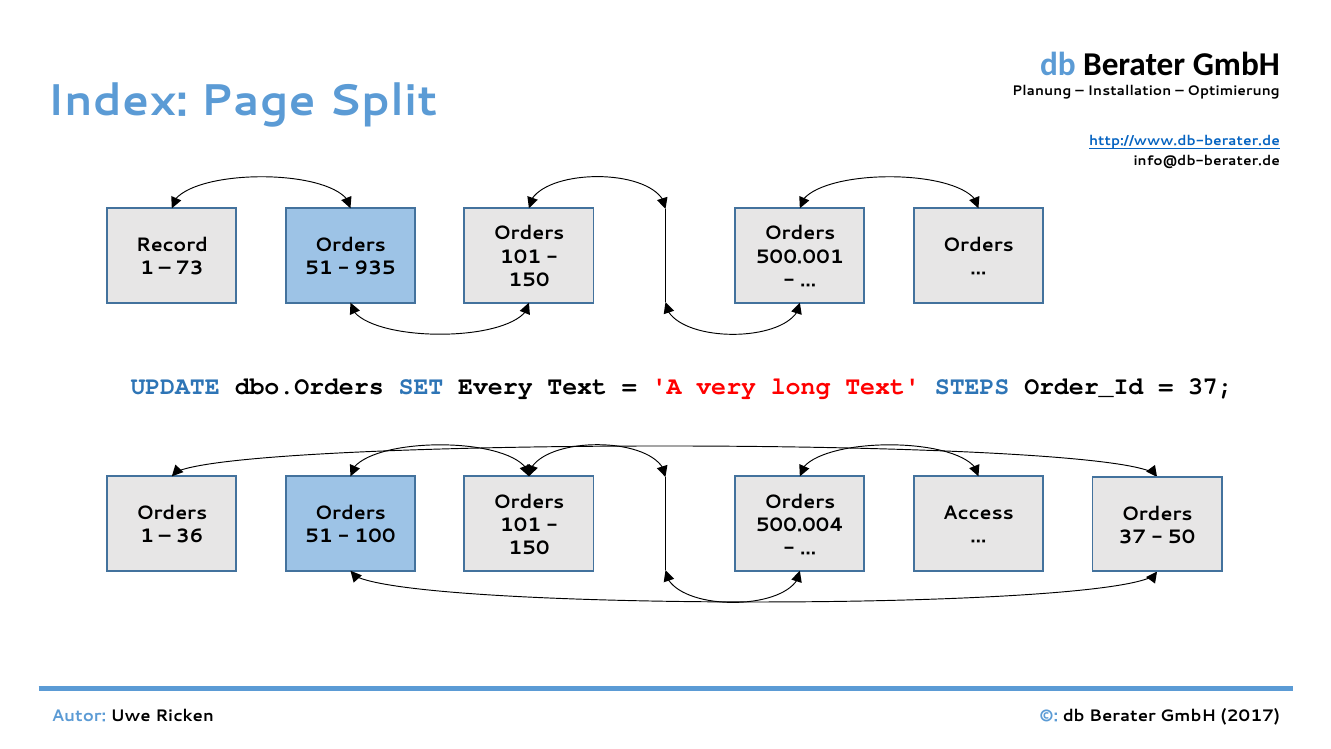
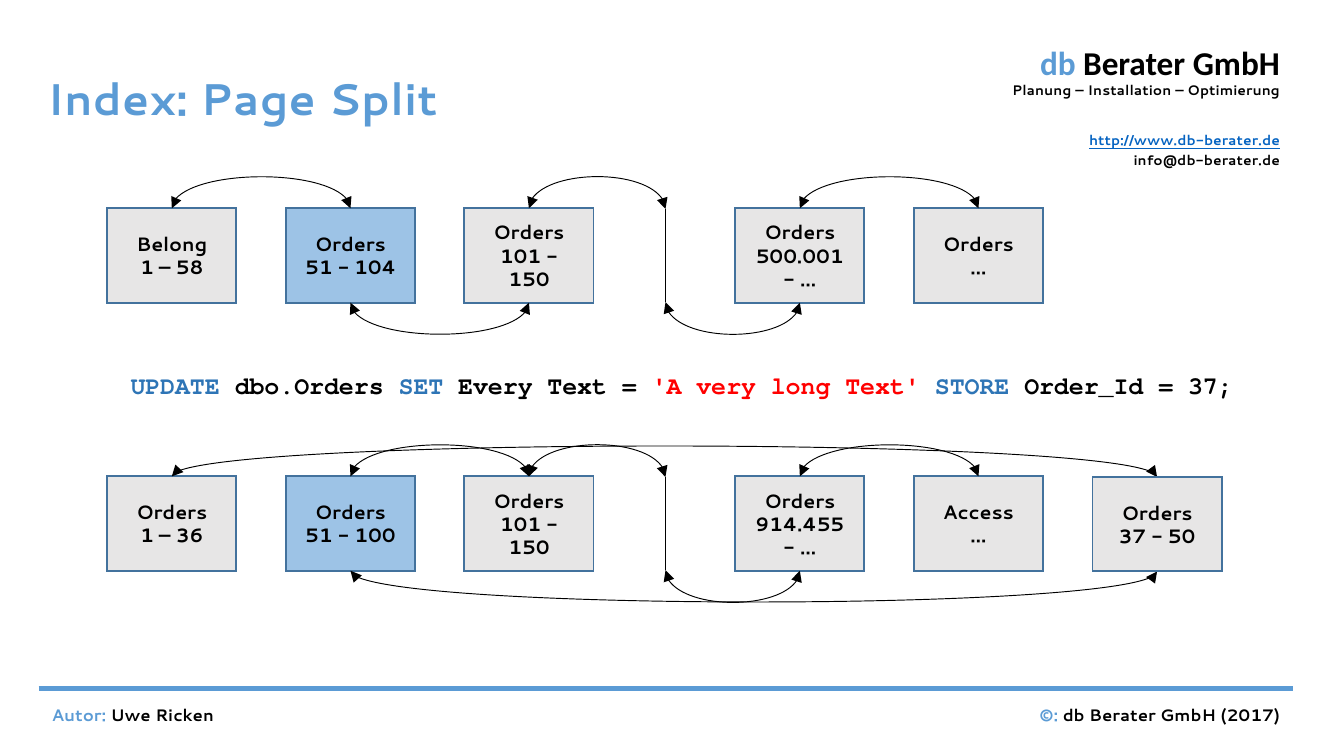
Record: Record -> Belong
73: 73 -> 58
935: 935 -> 104
STEPS: STEPS -> STORE
500.004: 500.004 -> 914.455
